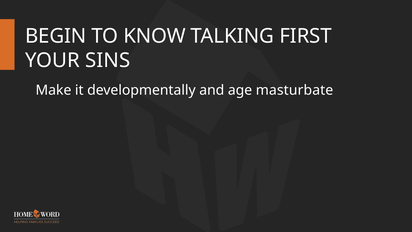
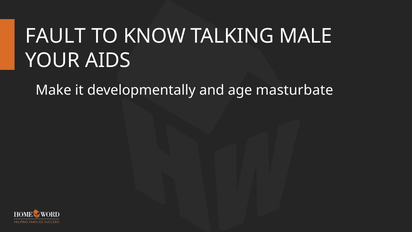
BEGIN: BEGIN -> FAULT
FIRST: FIRST -> MALE
SINS: SINS -> AIDS
